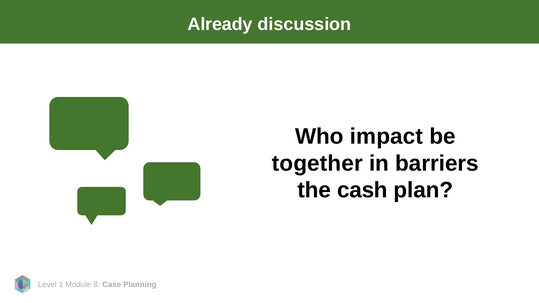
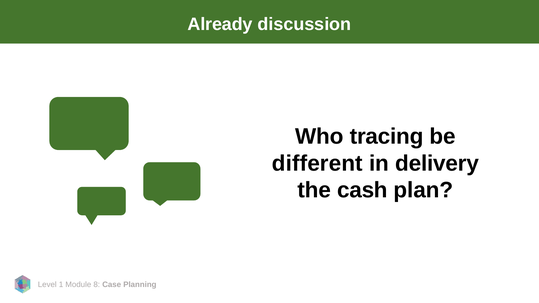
impact: impact -> tracing
together: together -> different
barriers: barriers -> delivery
